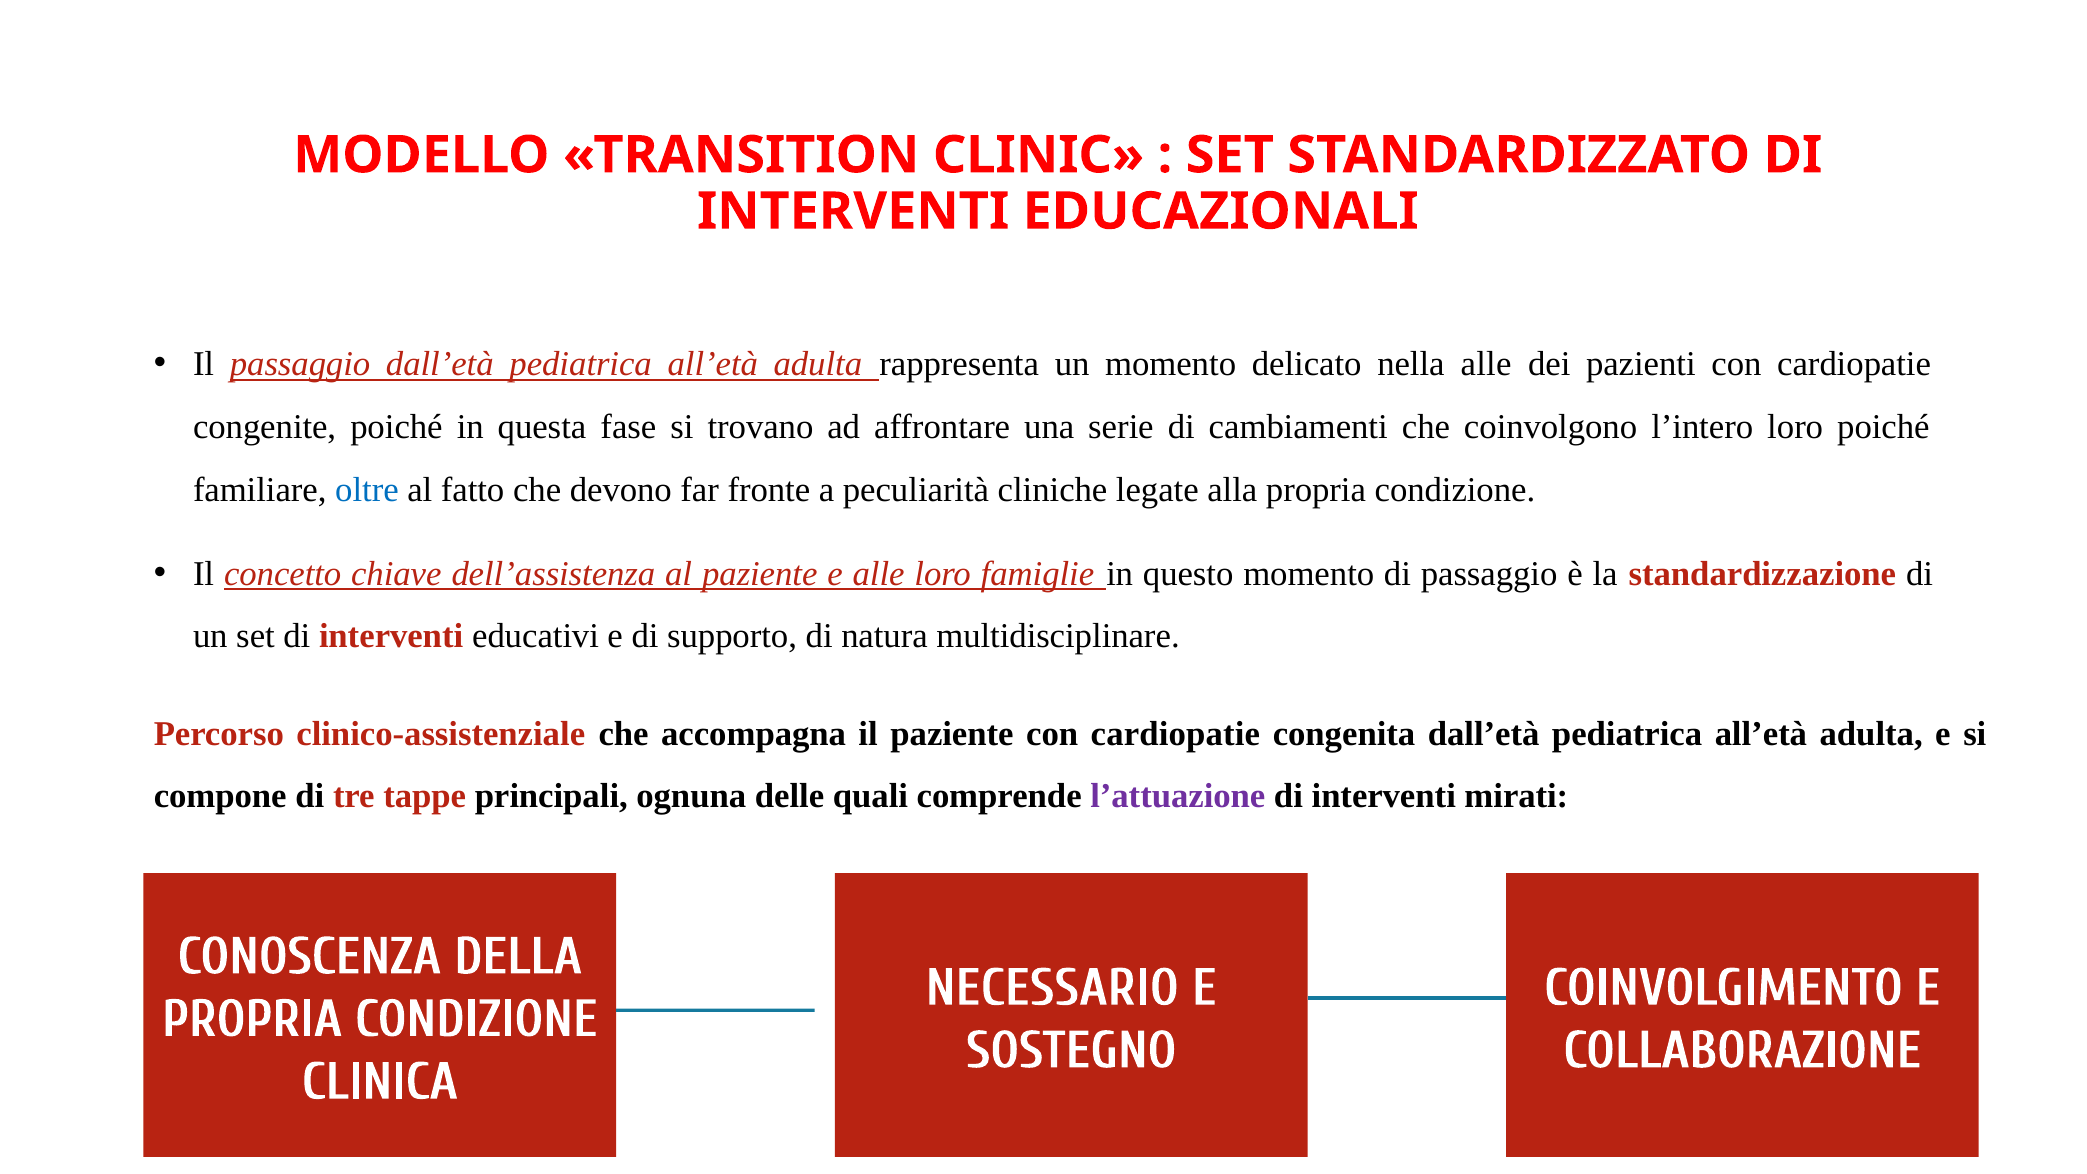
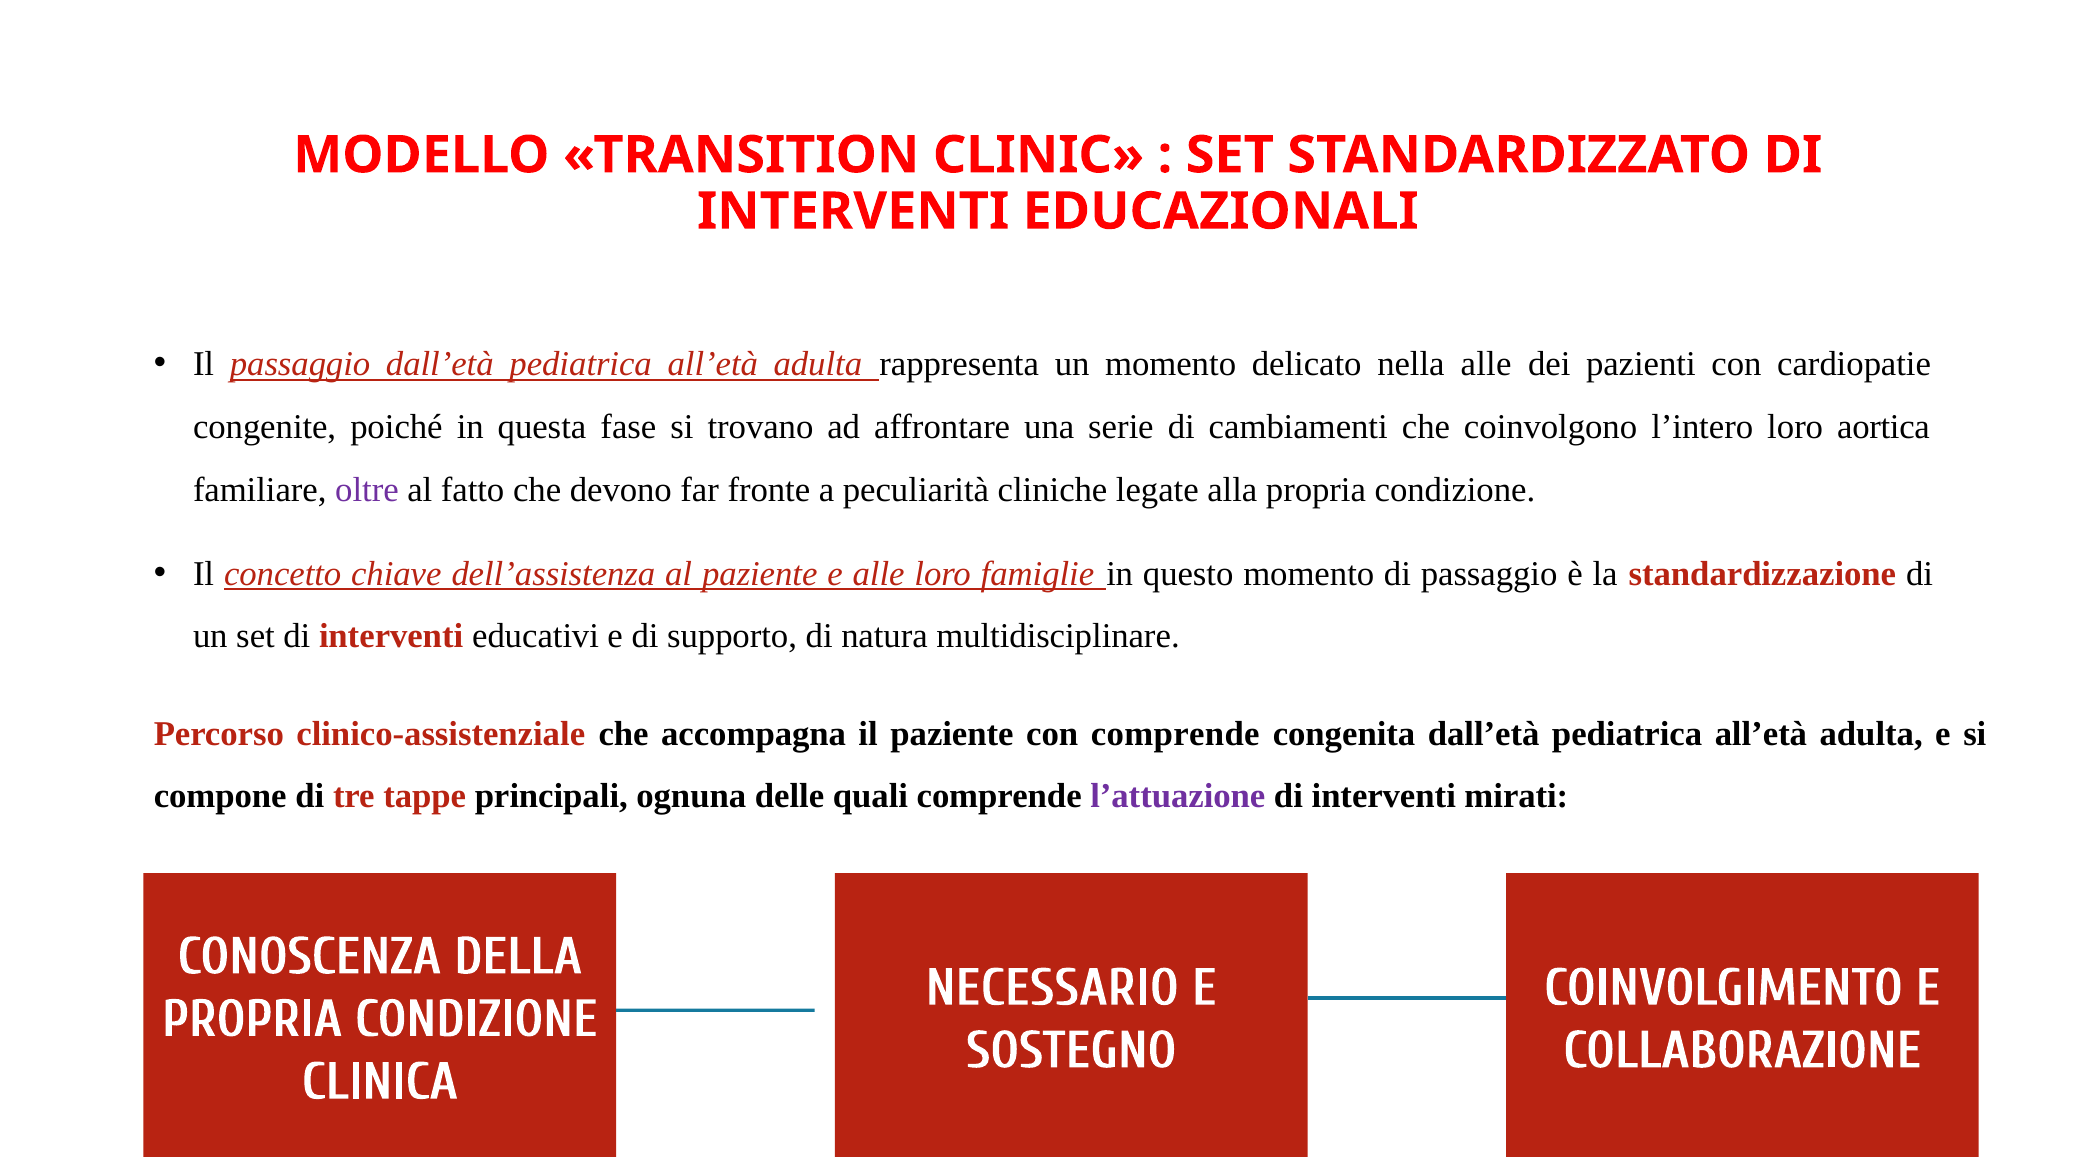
loro poiché: poiché -> aortica
oltre colour: blue -> purple
paziente con cardiopatie: cardiopatie -> comprende
